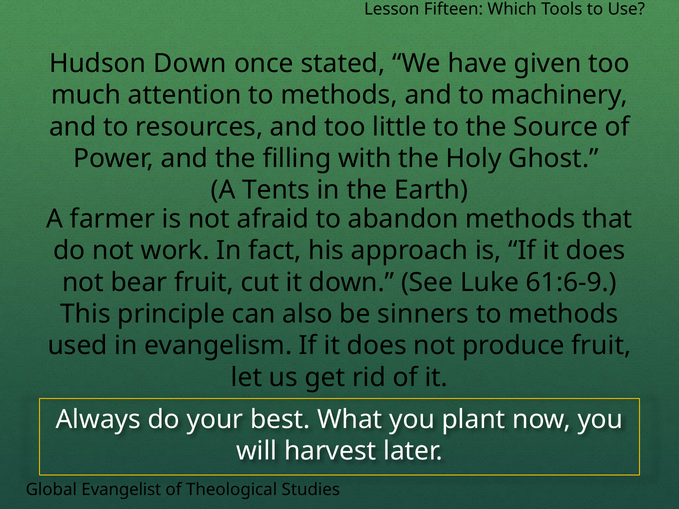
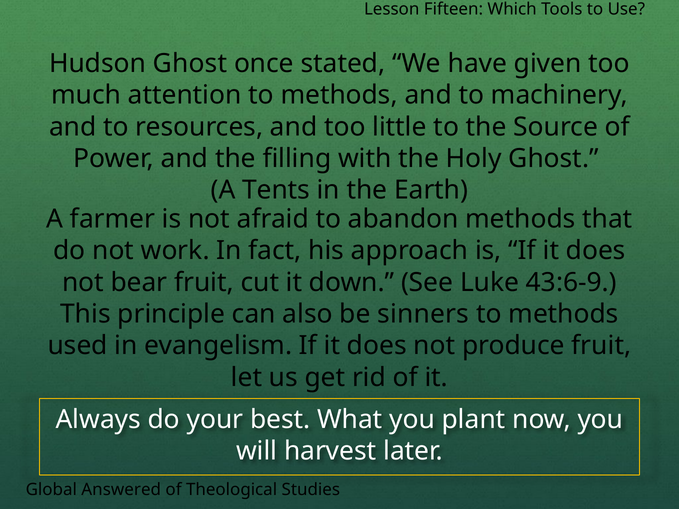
Hudson Down: Down -> Ghost
61:6-9: 61:6-9 -> 43:6-9
Evangelist: Evangelist -> Answered
